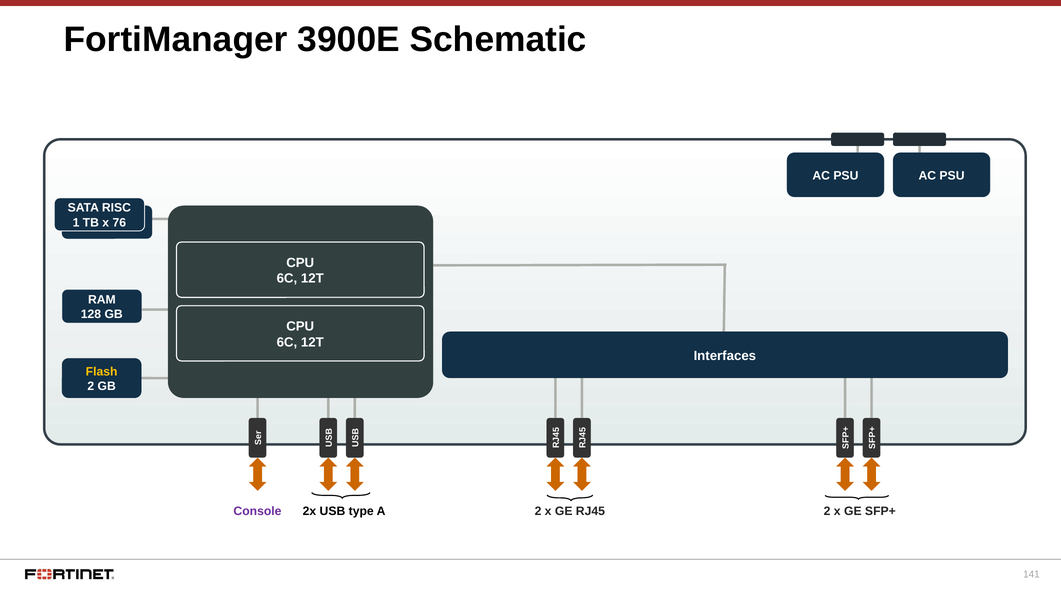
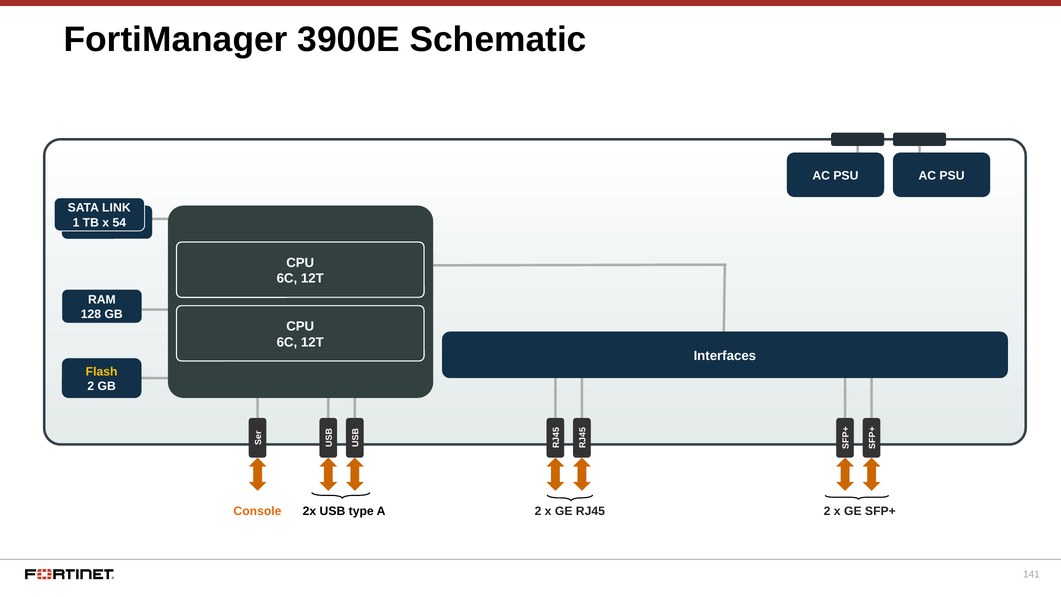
RISC: RISC -> LINK
76: 76 -> 54
Console colour: purple -> orange
